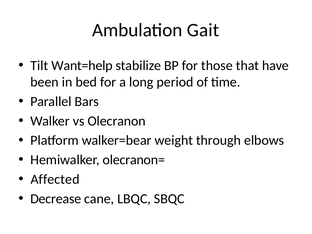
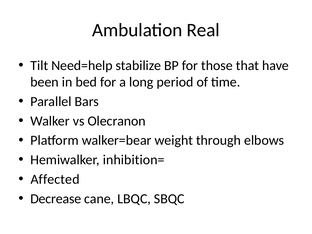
Gait: Gait -> Real
Want=help: Want=help -> Need=help
olecranon=: olecranon= -> inhibition=
